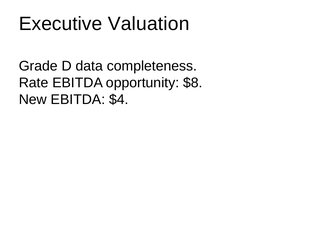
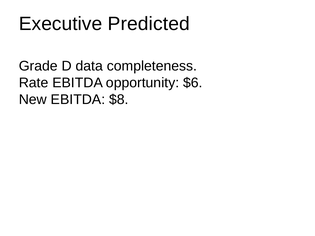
Valuation: Valuation -> Predicted
$8: $8 -> $6
$4: $4 -> $8
